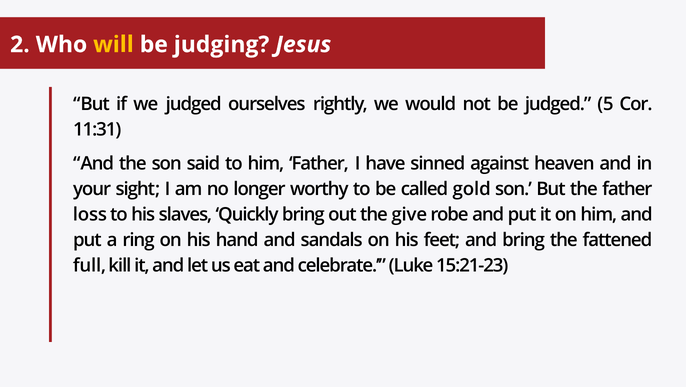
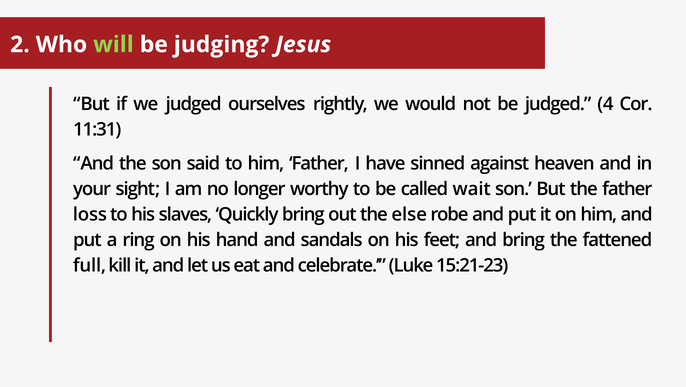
will colour: yellow -> light green
5: 5 -> 4
gold: gold -> wait
give: give -> else
